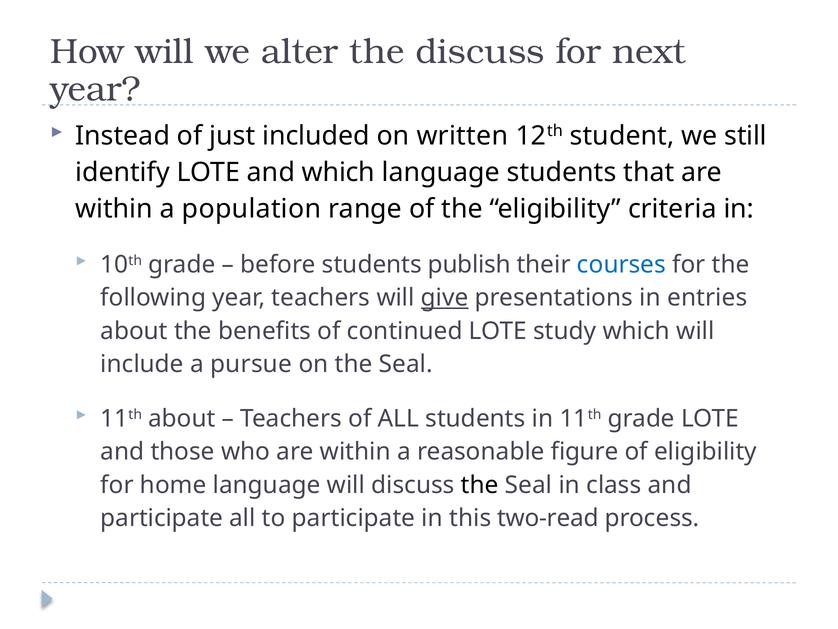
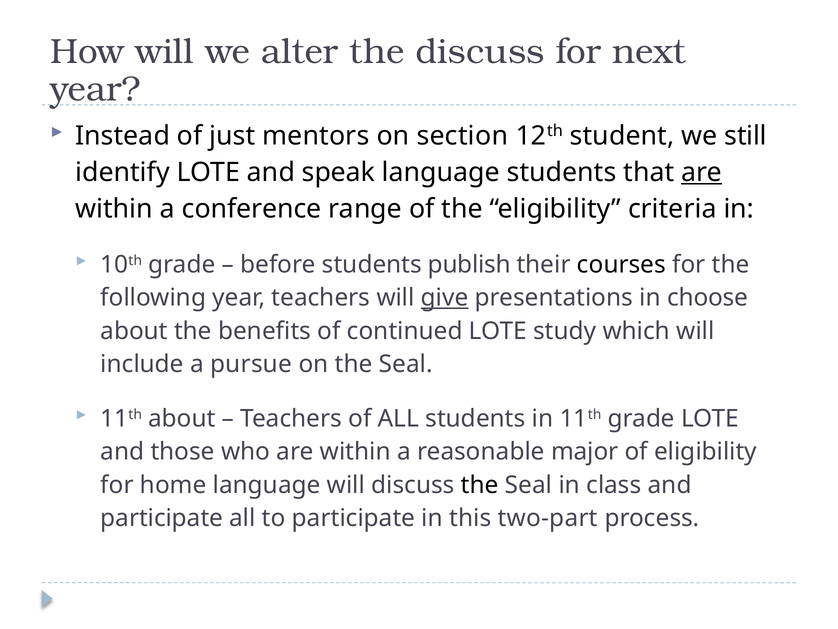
included: included -> mentors
written: written -> section
and which: which -> speak
are at (702, 172) underline: none -> present
population: population -> conference
courses colour: blue -> black
entries: entries -> choose
figure: figure -> major
two-read: two-read -> two-part
